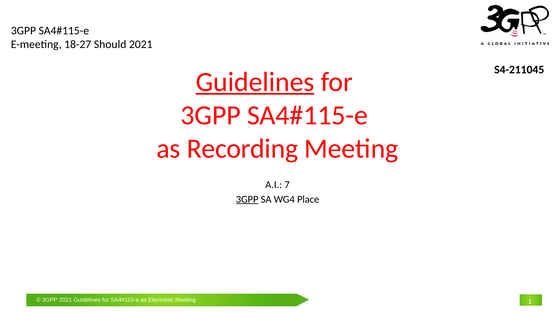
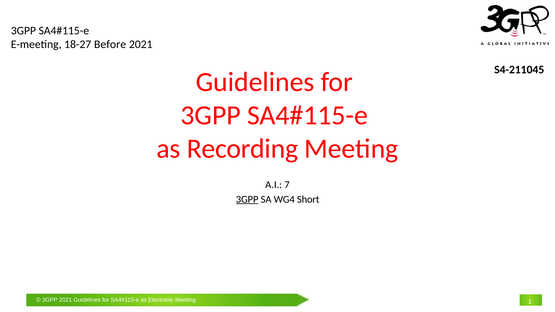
Should: Should -> Before
Guidelines at (255, 82) underline: present -> none
Place: Place -> Short
